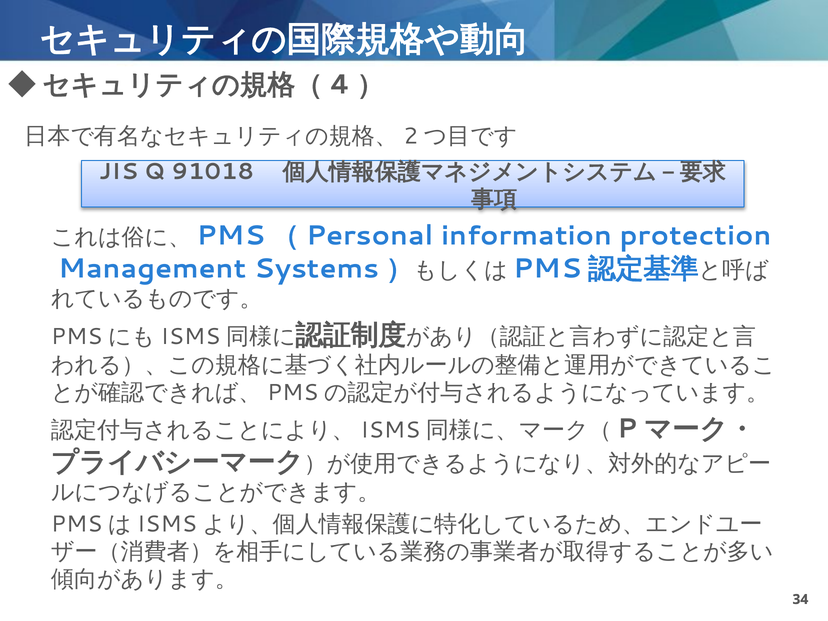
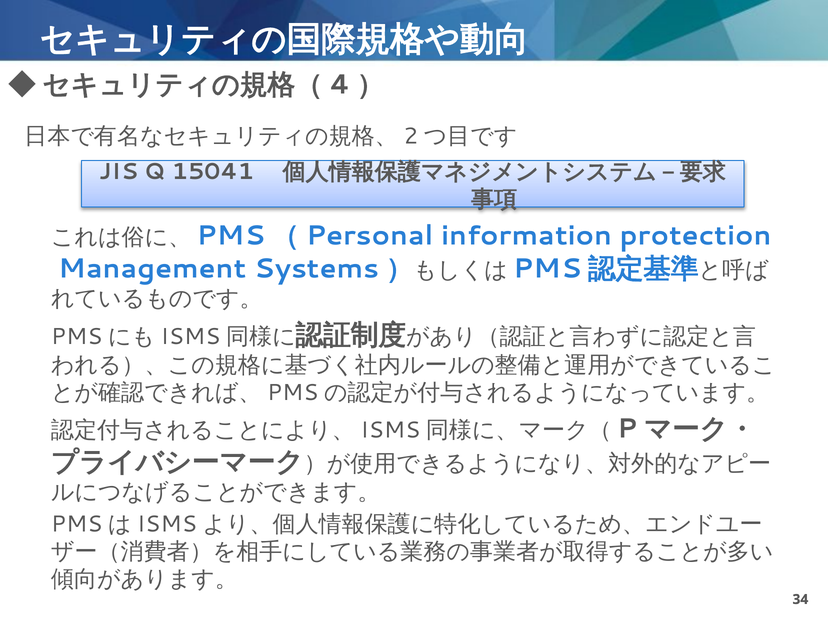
91018: 91018 -> 15041
